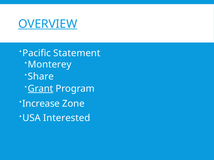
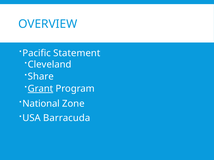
OVERVIEW underline: present -> none
Monterey: Monterey -> Cleveland
Increase: Increase -> National
Interested: Interested -> Barracuda
